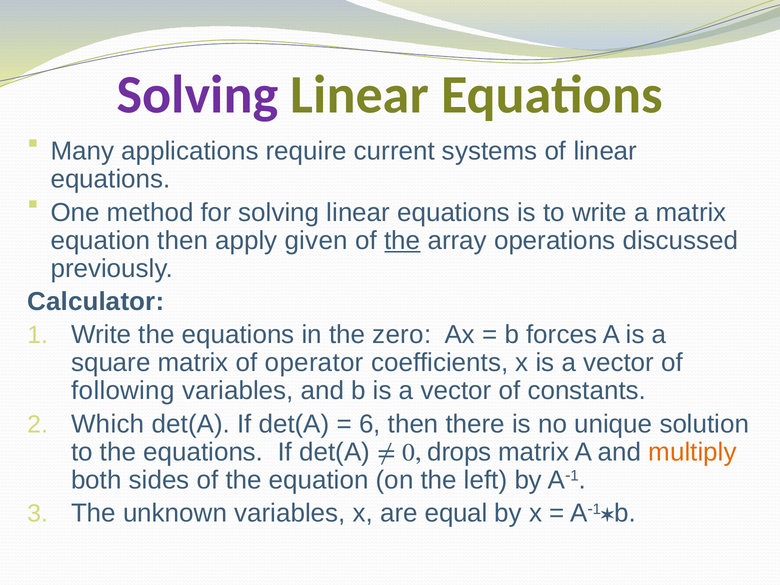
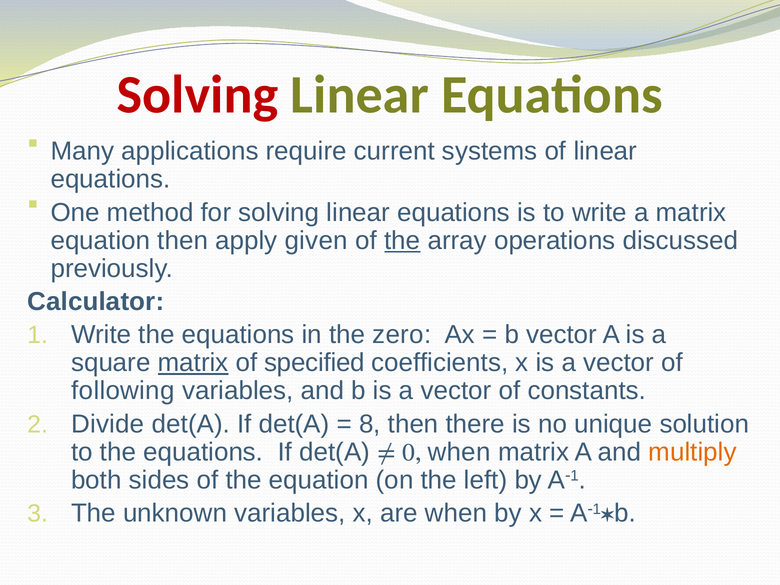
Solving at (197, 95) colour: purple -> red
b forces: forces -> vector
matrix at (193, 363) underline: none -> present
operator: operator -> specified
Which: Which -> Divide
6: 6 -> 8
drops at (459, 452): drops -> when
are equal: equal -> when
